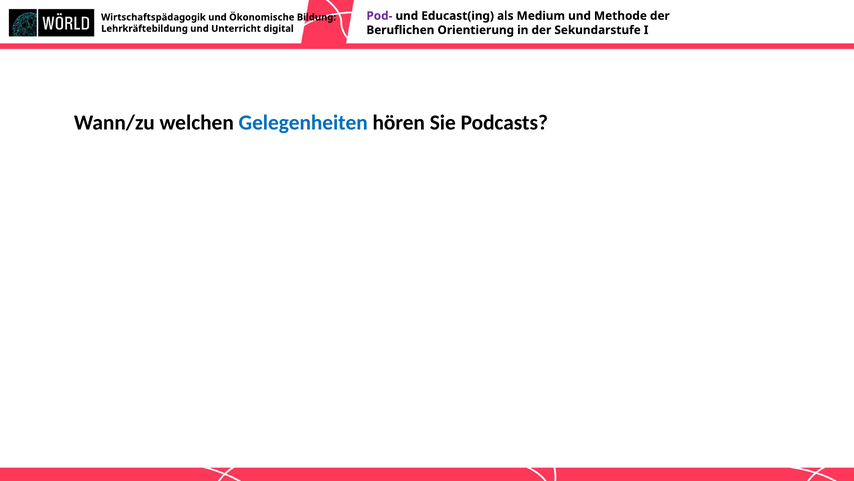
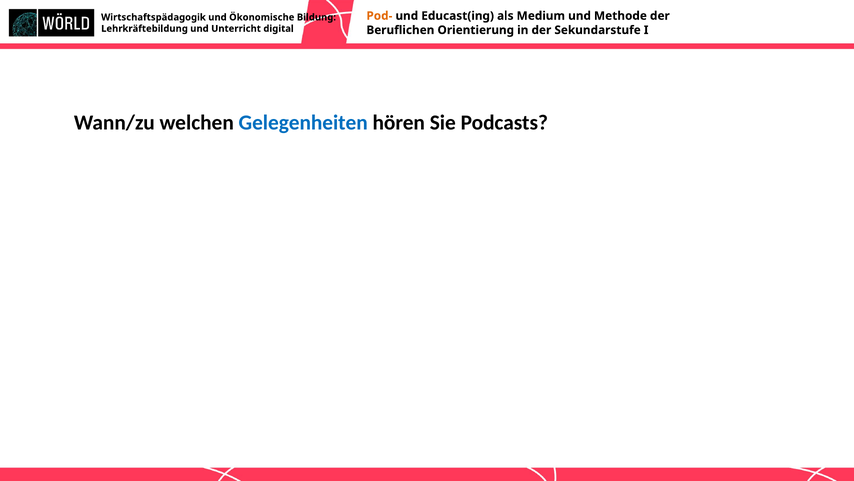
Pod- colour: purple -> orange
